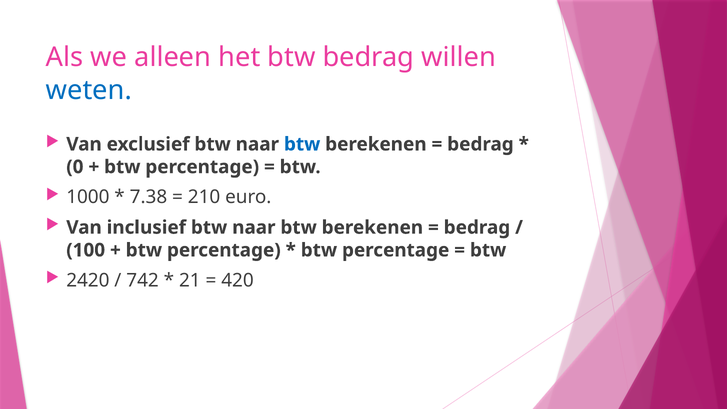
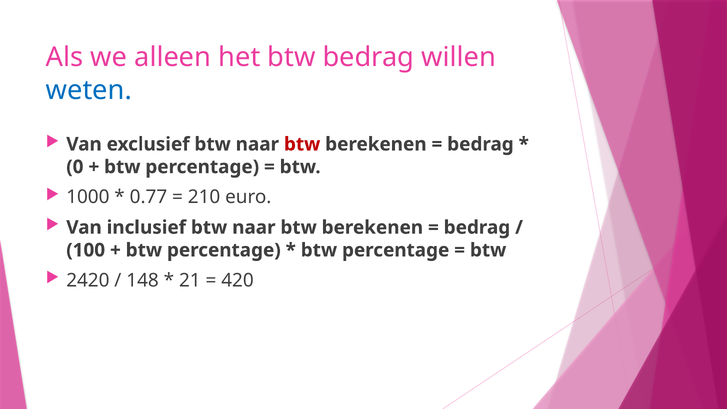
btw at (302, 144) colour: blue -> red
7.38: 7.38 -> 0.77
742: 742 -> 148
